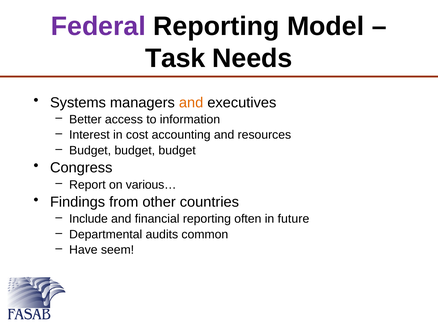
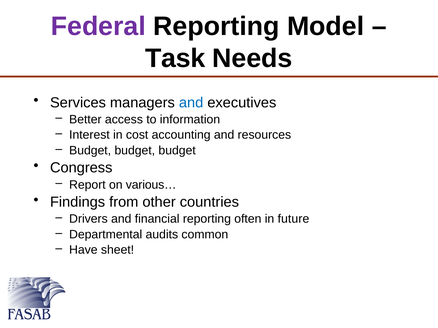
Systems: Systems -> Services
and at (191, 103) colour: orange -> blue
Include: Include -> Drivers
seem: seem -> sheet
